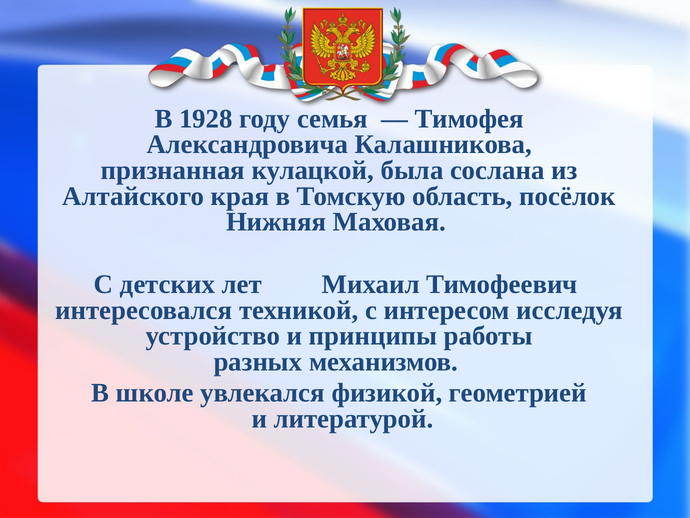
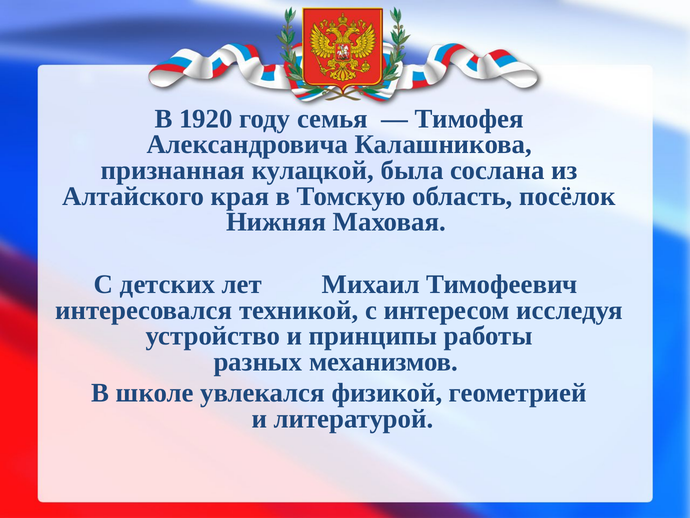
1928: 1928 -> 1920
